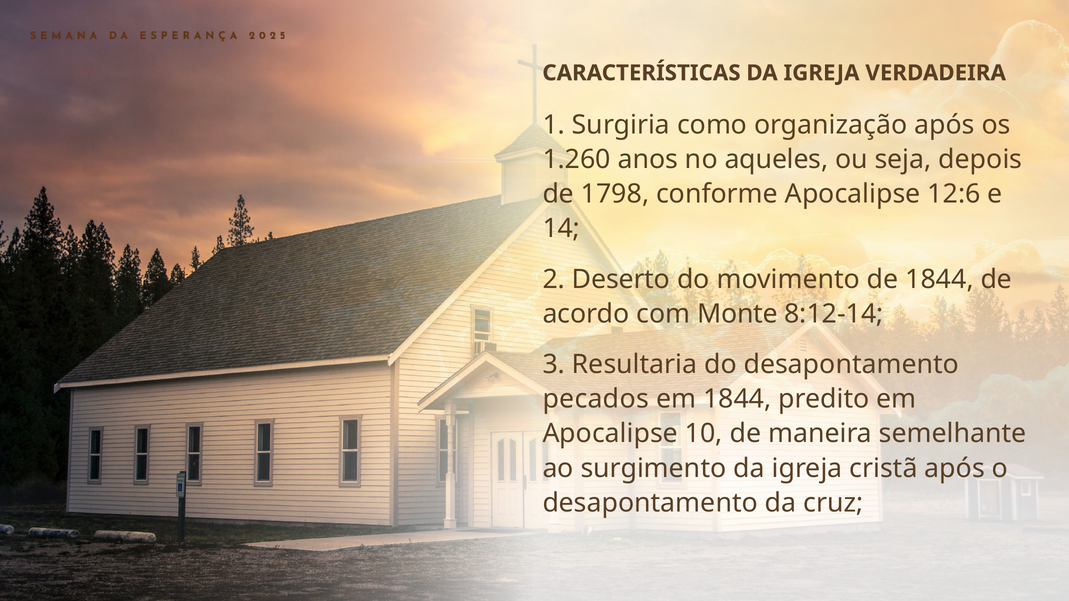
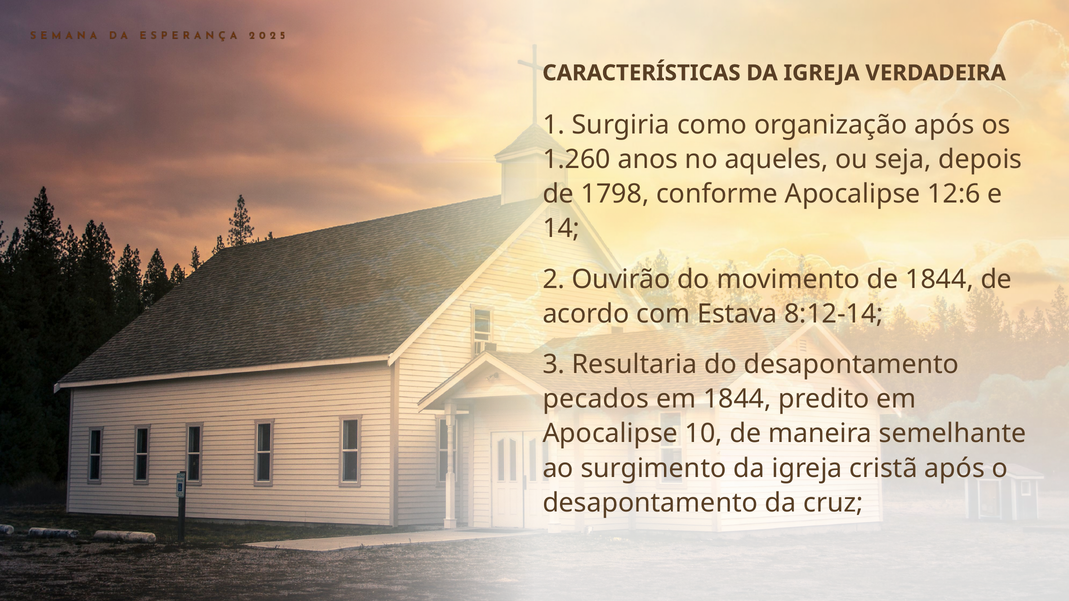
Deserto: Deserto -> Ouvirão
Monte: Monte -> Estava
